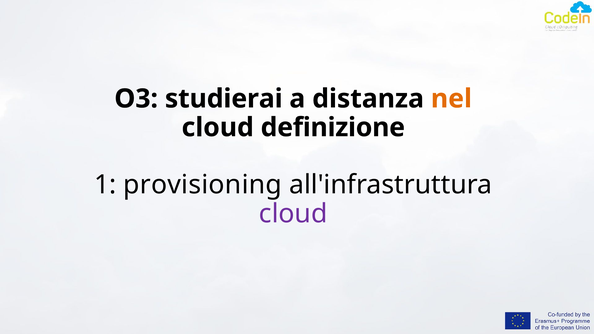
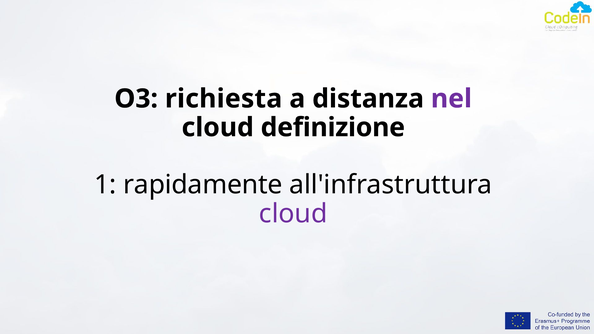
studierai: studierai -> richiesta
nel colour: orange -> purple
provisioning: provisioning -> rapidamente
